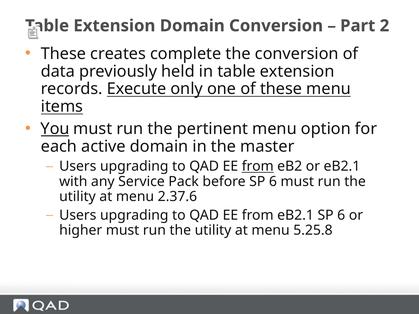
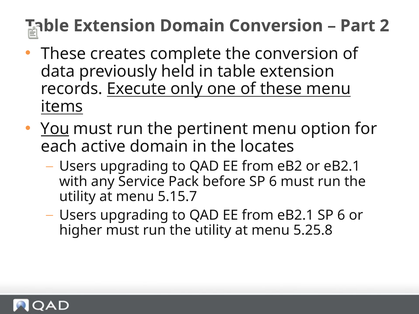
master: master -> locates
from at (258, 167) underline: present -> none
2.37.6: 2.37.6 -> 5.15.7
